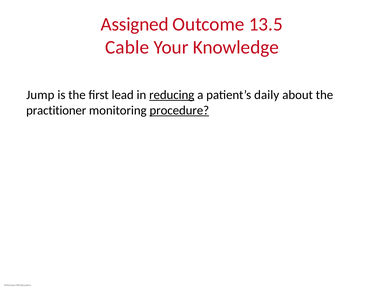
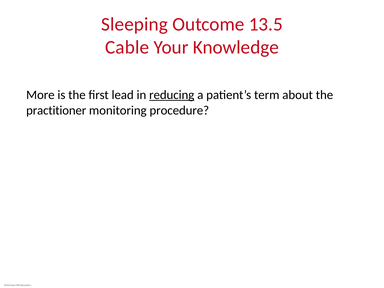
Assigned: Assigned -> Sleeping
Jump: Jump -> More
daily: daily -> term
procedure underline: present -> none
